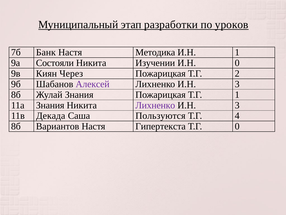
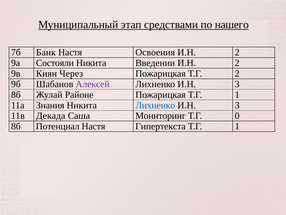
разработки: разработки -> средствами
уроков: уроков -> нашего
Методика: Методика -> Освоения
1 at (237, 52): 1 -> 2
Изучении: Изучении -> Введении
0 at (237, 63): 0 -> 2
Жулай Знания: Знания -> Районе
Лихненко at (155, 105) colour: purple -> blue
Пользуются: Пользуются -> Мониторинг
4: 4 -> 0
Вариантов: Вариантов -> Потенциал
0 at (237, 126): 0 -> 1
